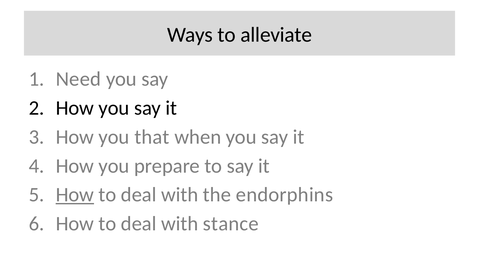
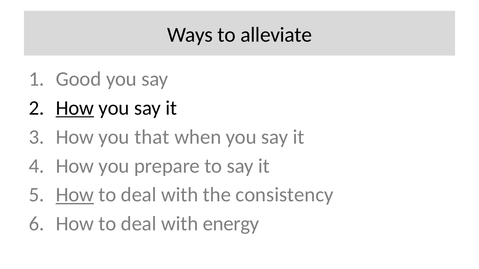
Need: Need -> Good
How at (75, 108) underline: none -> present
endorphins: endorphins -> consistency
stance: stance -> energy
